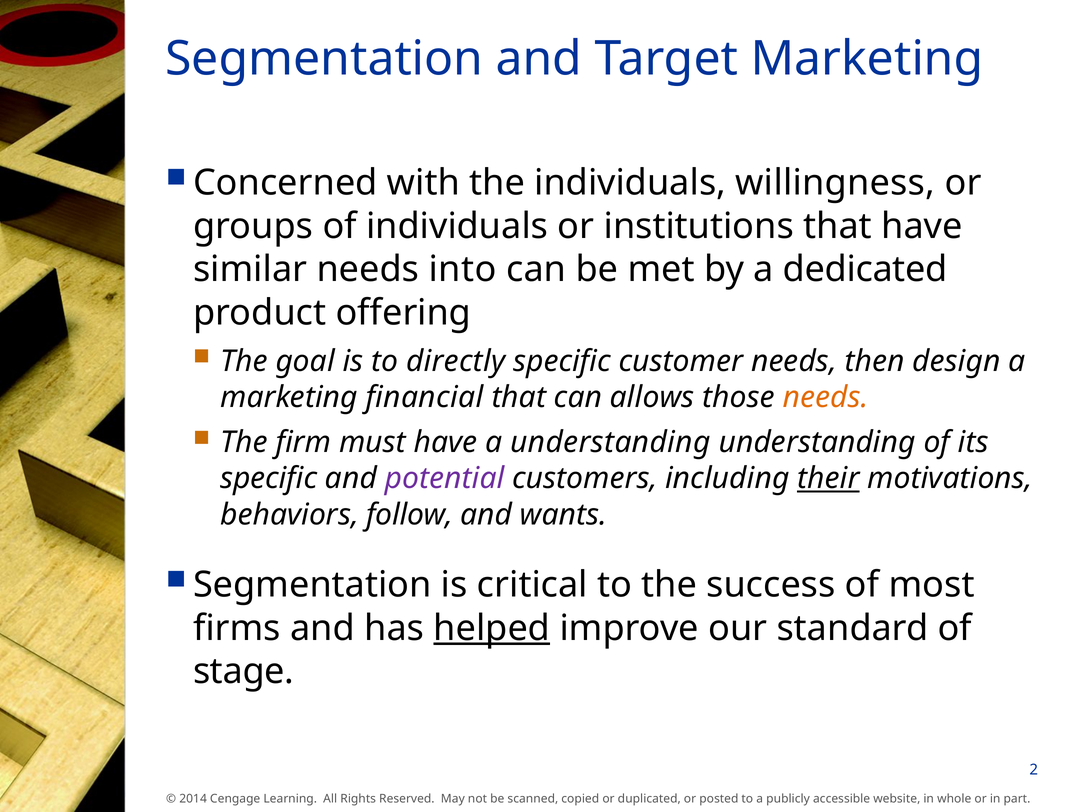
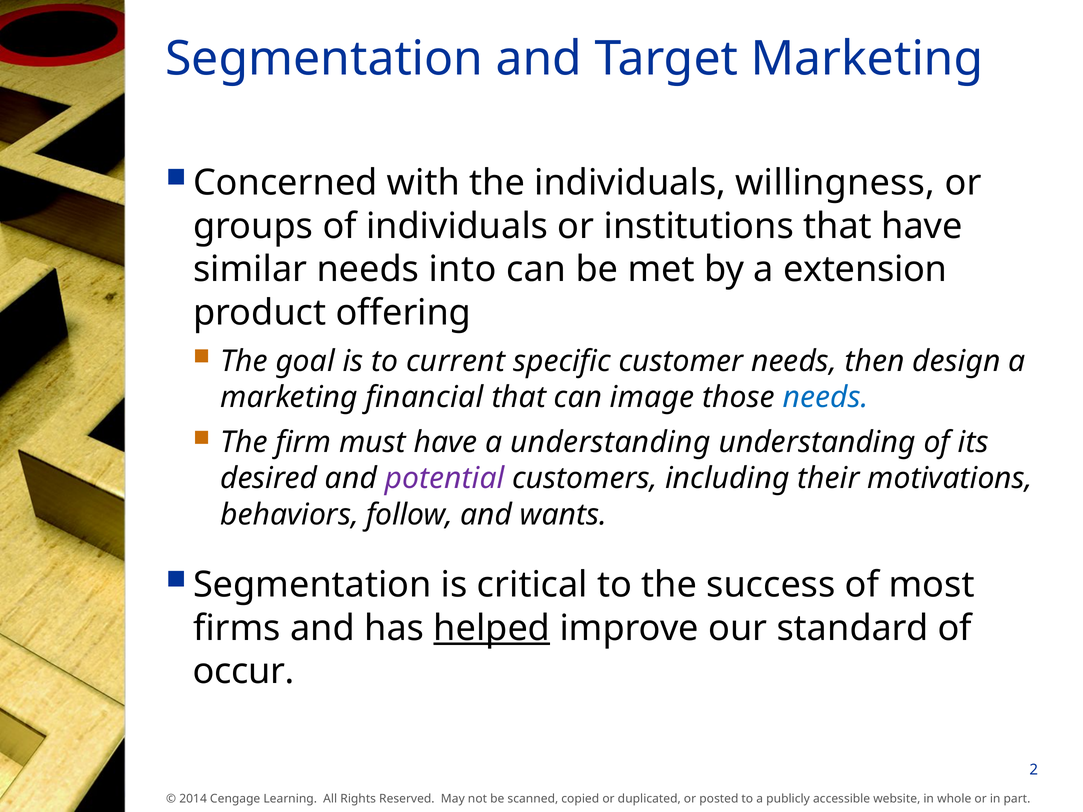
dedicated: dedicated -> extension
directly: directly -> current
allows: allows -> image
needs at (825, 397) colour: orange -> blue
specific at (269, 479): specific -> desired
their underline: present -> none
stage: stage -> occur
